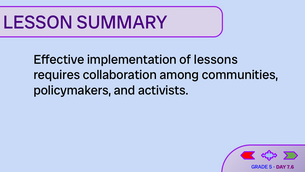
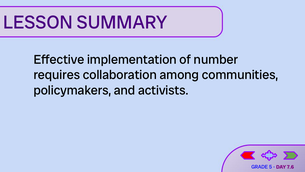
lessons: lessons -> number
